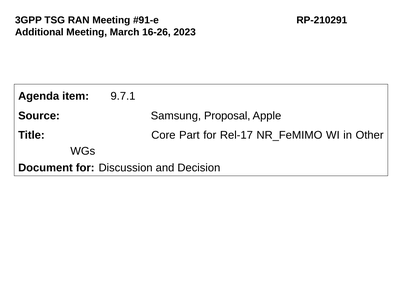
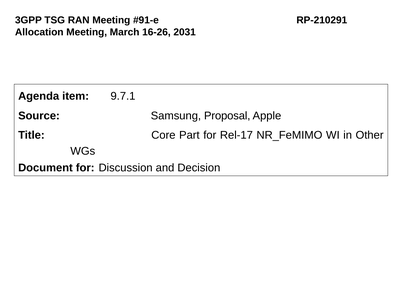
Additional: Additional -> Allocation
2023: 2023 -> 2031
